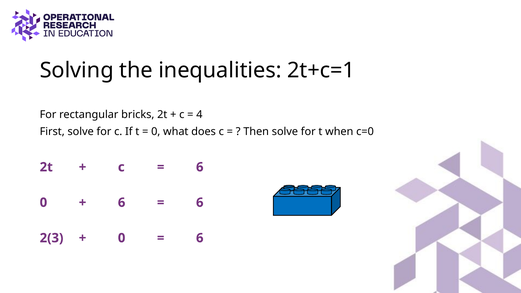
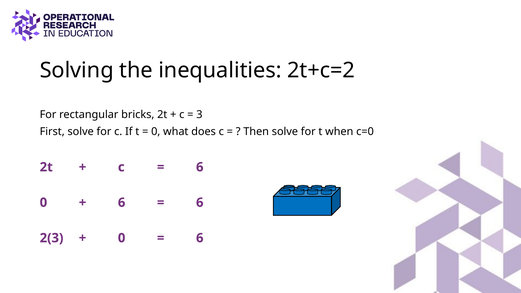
2t+c=1: 2t+c=1 -> 2t+c=2
4: 4 -> 3
